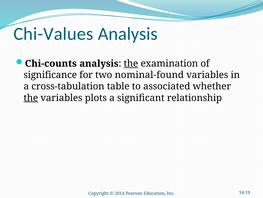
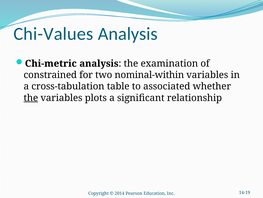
Chi-counts: Chi-counts -> Chi-metric
the at (131, 63) underline: present -> none
significance: significance -> constrained
nominal-found: nominal-found -> nominal-within
